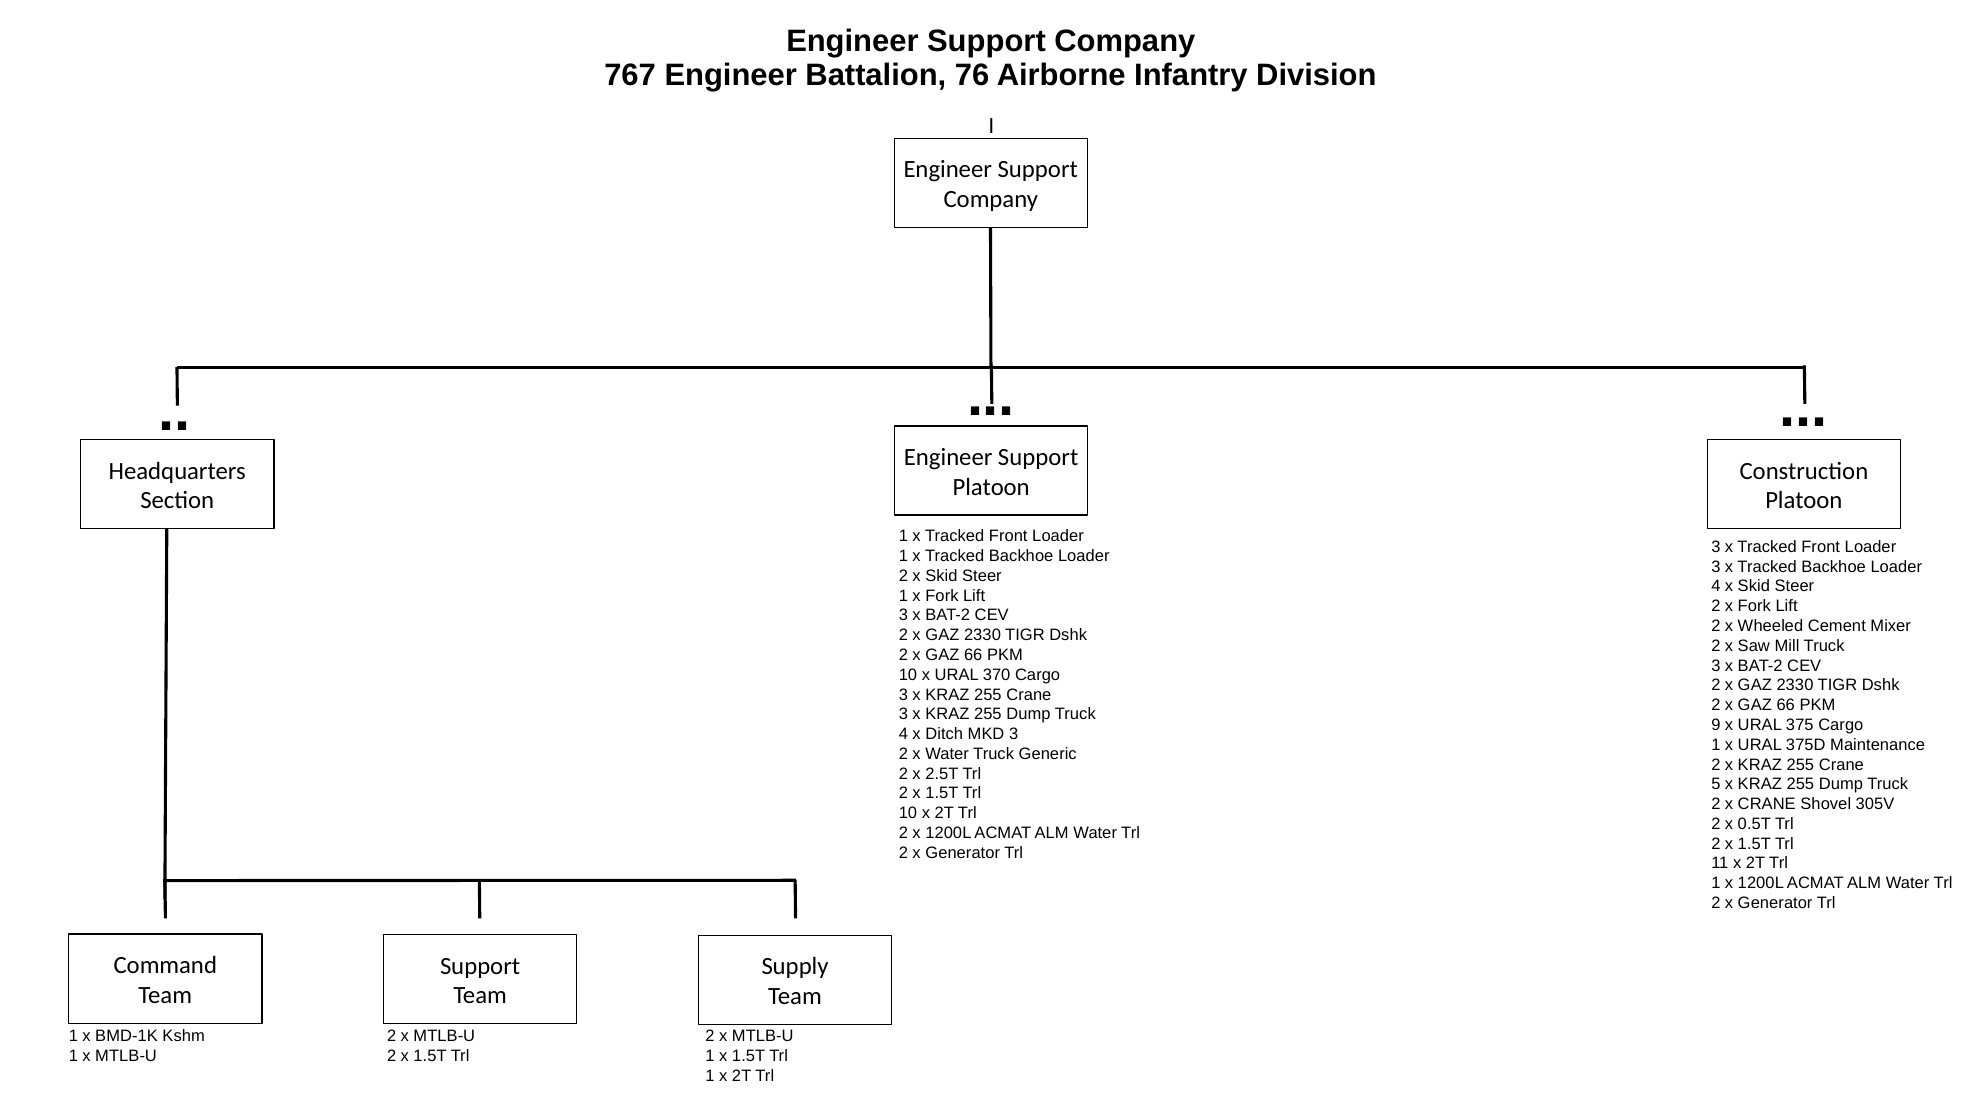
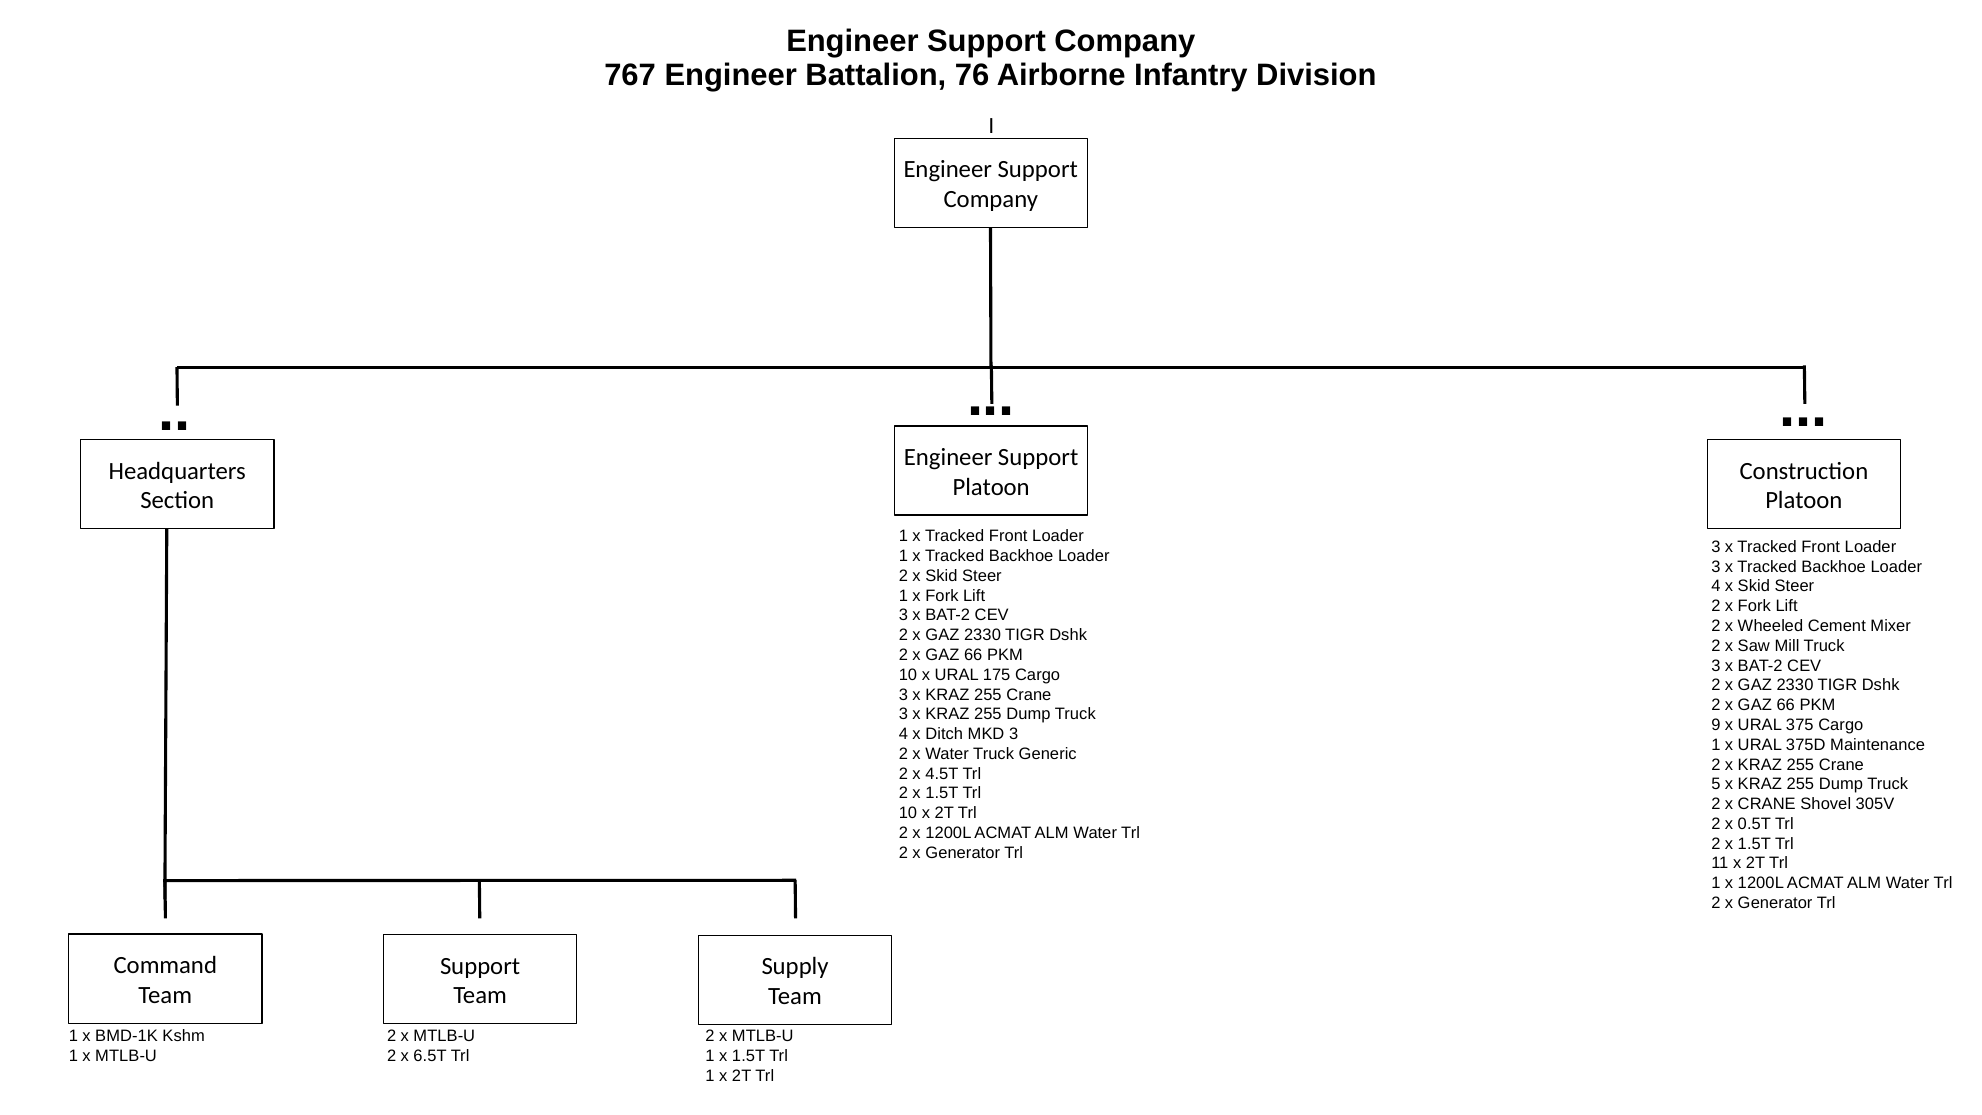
370: 370 -> 175
2.5T: 2.5T -> 4.5T
1.5T at (430, 1056): 1.5T -> 6.5T
